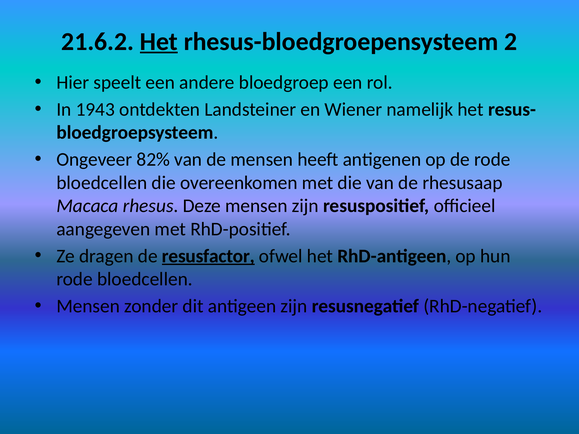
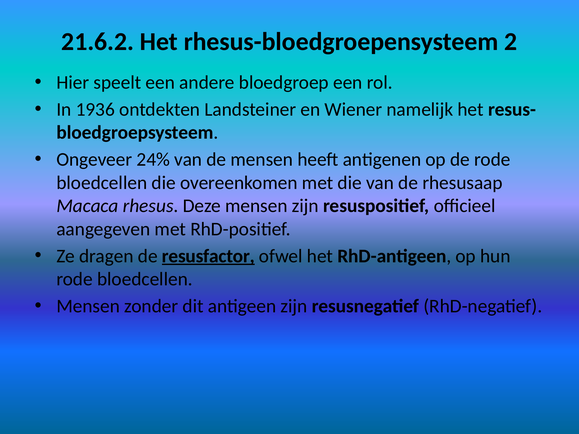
Het at (159, 42) underline: present -> none
1943: 1943 -> 1936
82%: 82% -> 24%
